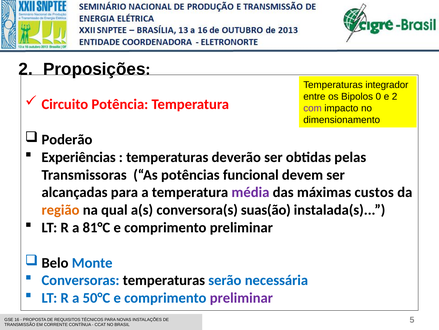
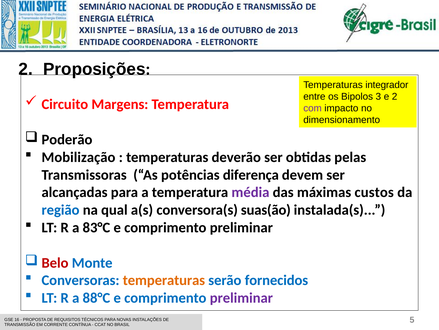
0: 0 -> 3
Potência: Potência -> Margens
Experiências: Experiências -> Mobilização
funcional: funcional -> diferença
região colour: orange -> blue
81°C: 81°C -> 83°C
Belo colour: black -> red
temperaturas at (164, 280) colour: black -> orange
necessária: necessária -> fornecidos
50°C: 50°C -> 88°C
